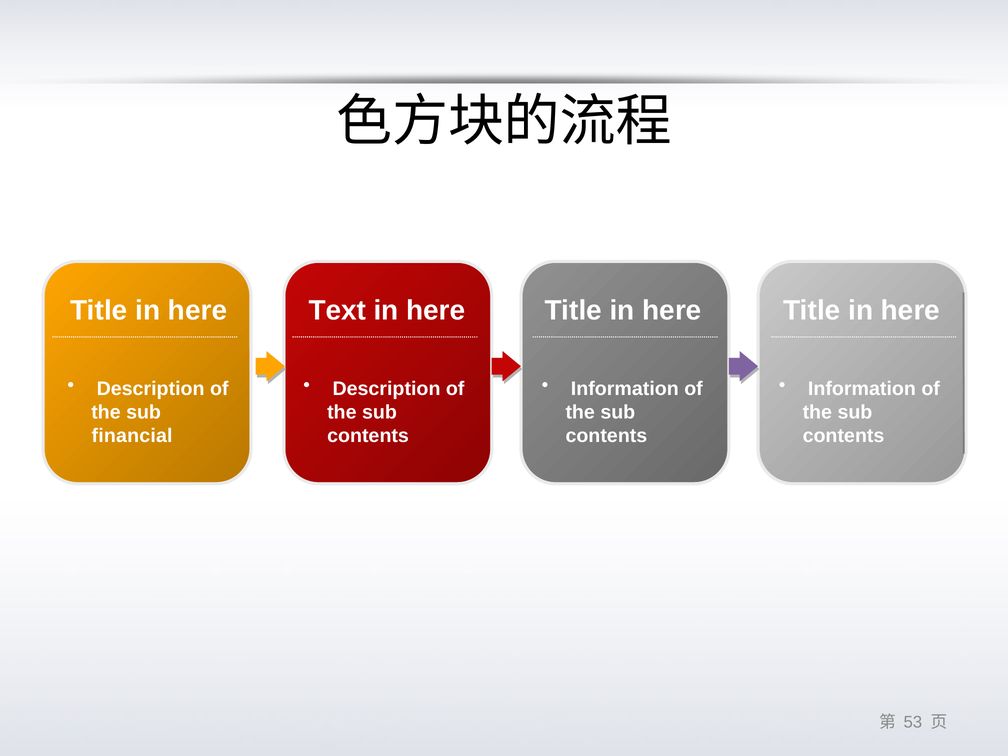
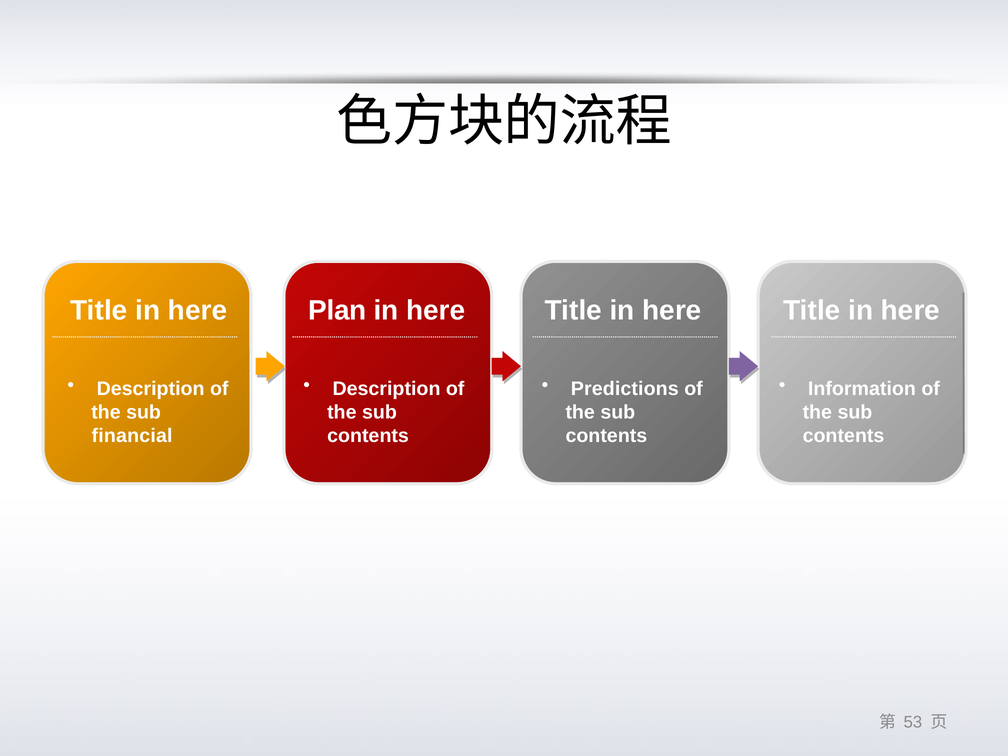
Text: Text -> Plan
Information at (625, 389): Information -> Predictions
